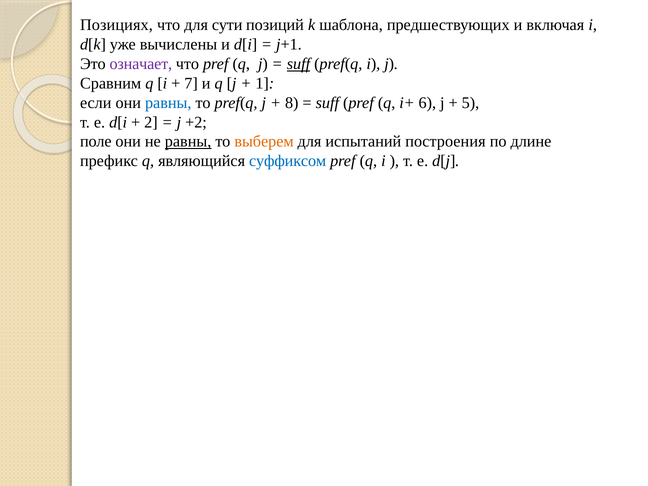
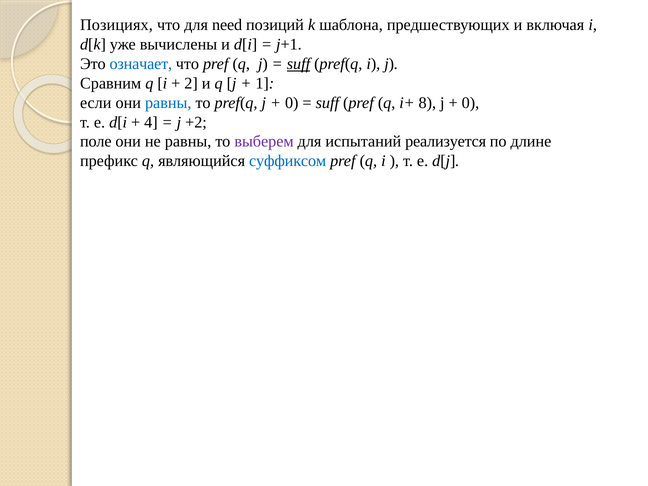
сути: сути -> need
означает colour: purple -> blue
7: 7 -> 2
8 at (292, 103): 8 -> 0
6: 6 -> 8
5 at (470, 103): 5 -> 0
2: 2 -> 4
равны at (188, 142) underline: present -> none
выберем colour: orange -> purple
построения: построения -> реализуется
